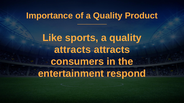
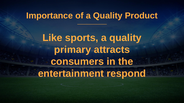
attracts at (73, 50): attracts -> primary
